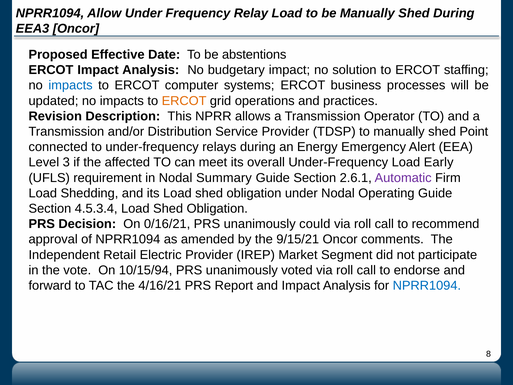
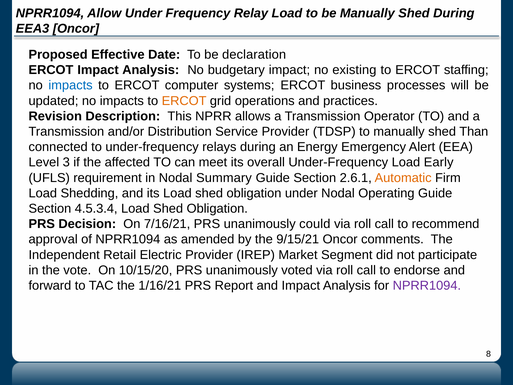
abstentions: abstentions -> declaration
solution: solution -> existing
Point: Point -> Than
Automatic colour: purple -> orange
0/16/21: 0/16/21 -> 7/16/21
10/15/94: 10/15/94 -> 10/15/20
4/16/21: 4/16/21 -> 1/16/21
NPRR1094 at (427, 285) colour: blue -> purple
